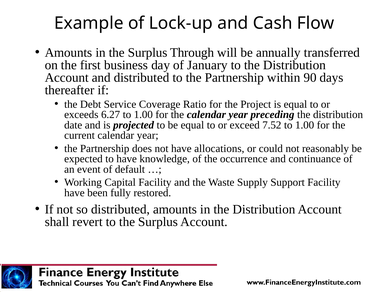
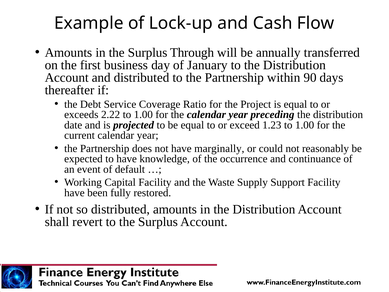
6.27: 6.27 -> 2.22
7.52: 7.52 -> 1.23
allocations: allocations -> marginally
